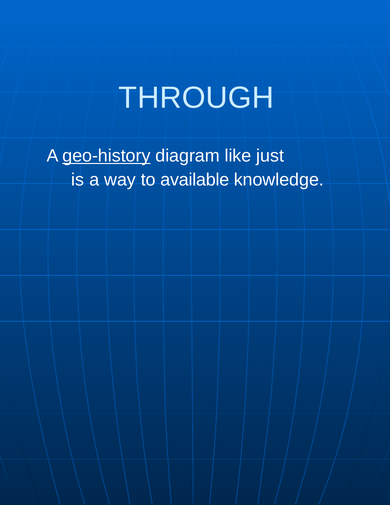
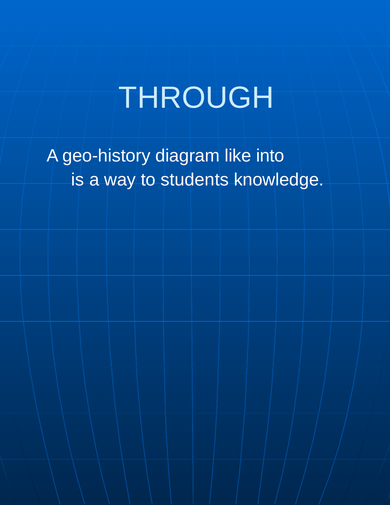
geo-history underline: present -> none
just: just -> into
available: available -> students
